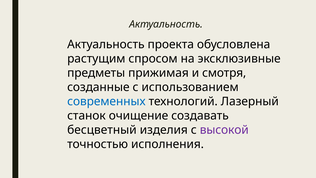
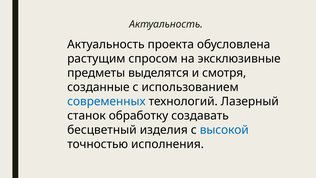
прижимая: прижимая -> выделятся
очищение: очищение -> обработку
высокой colour: purple -> blue
